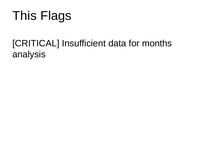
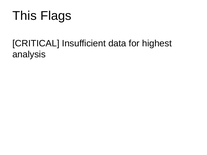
months: months -> highest
